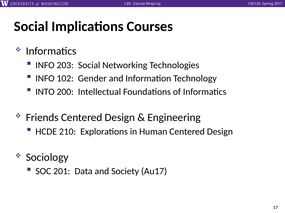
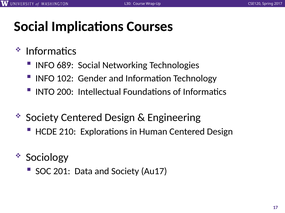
203: 203 -> 689
Friends at (42, 118): Friends -> Society
